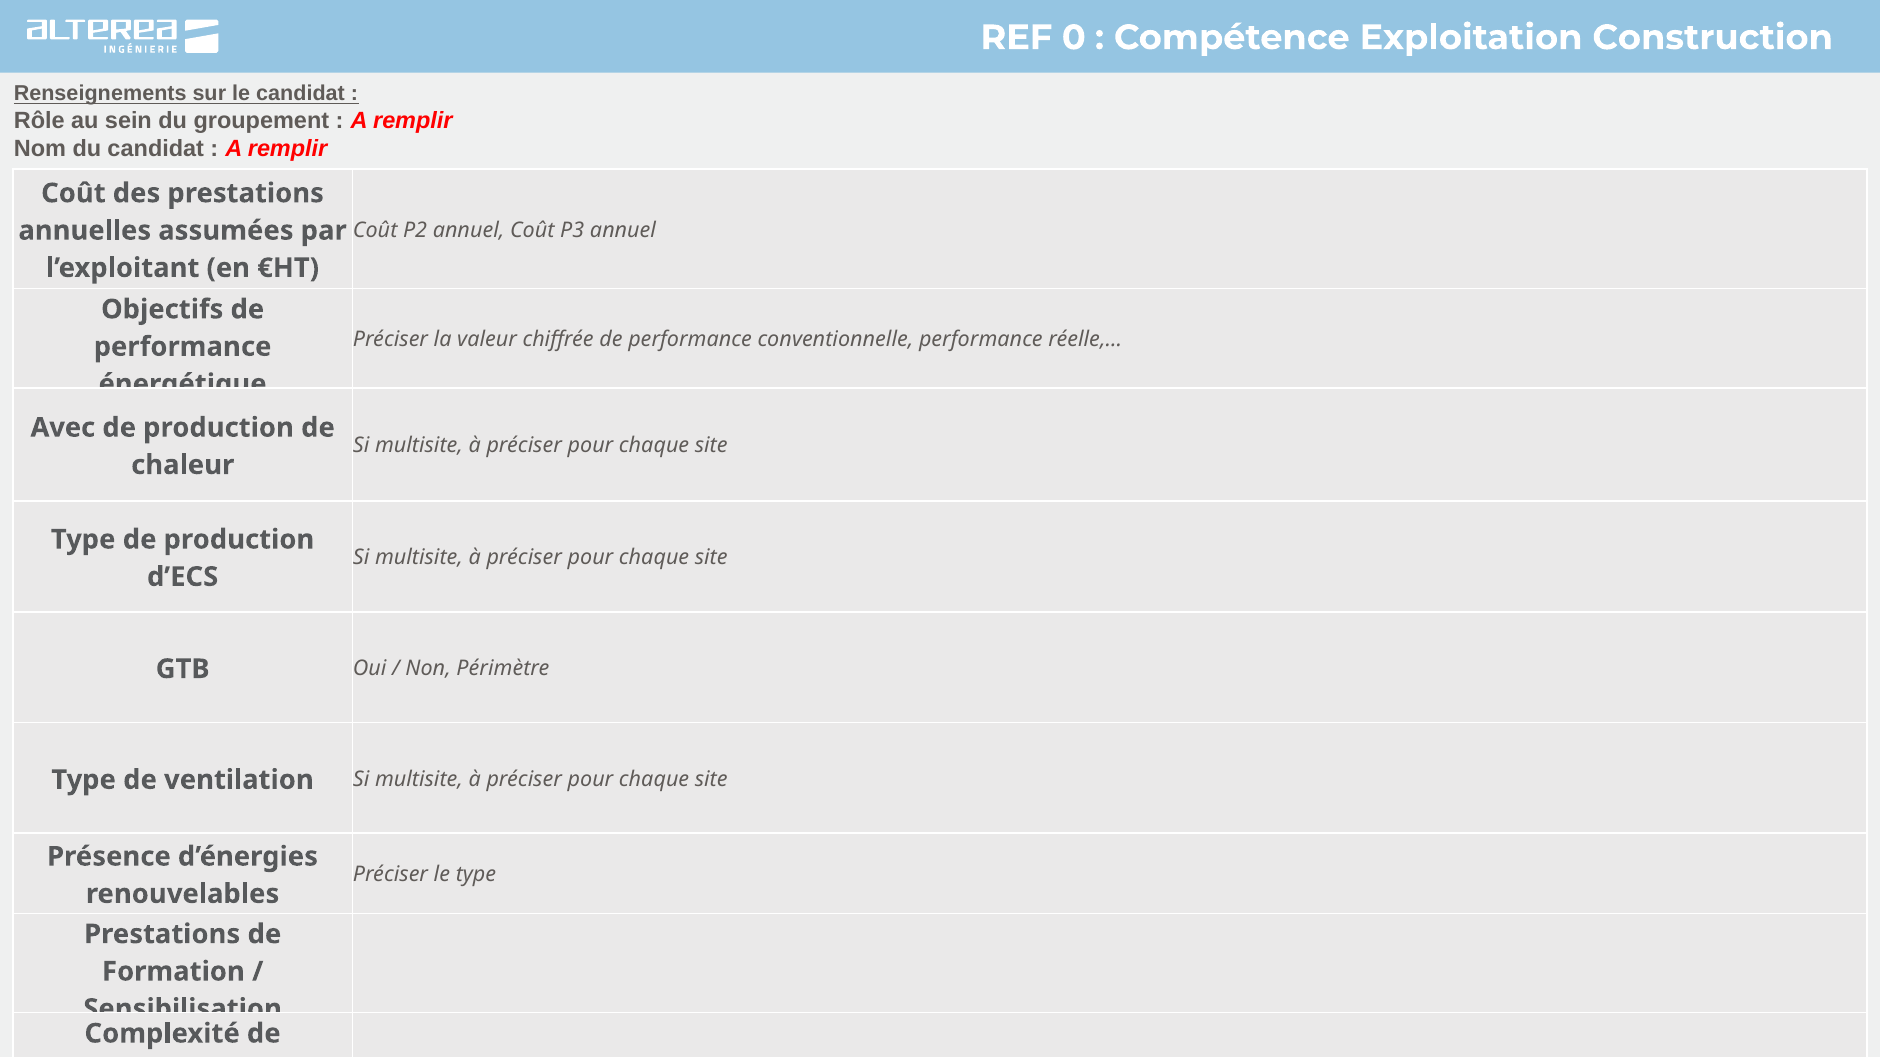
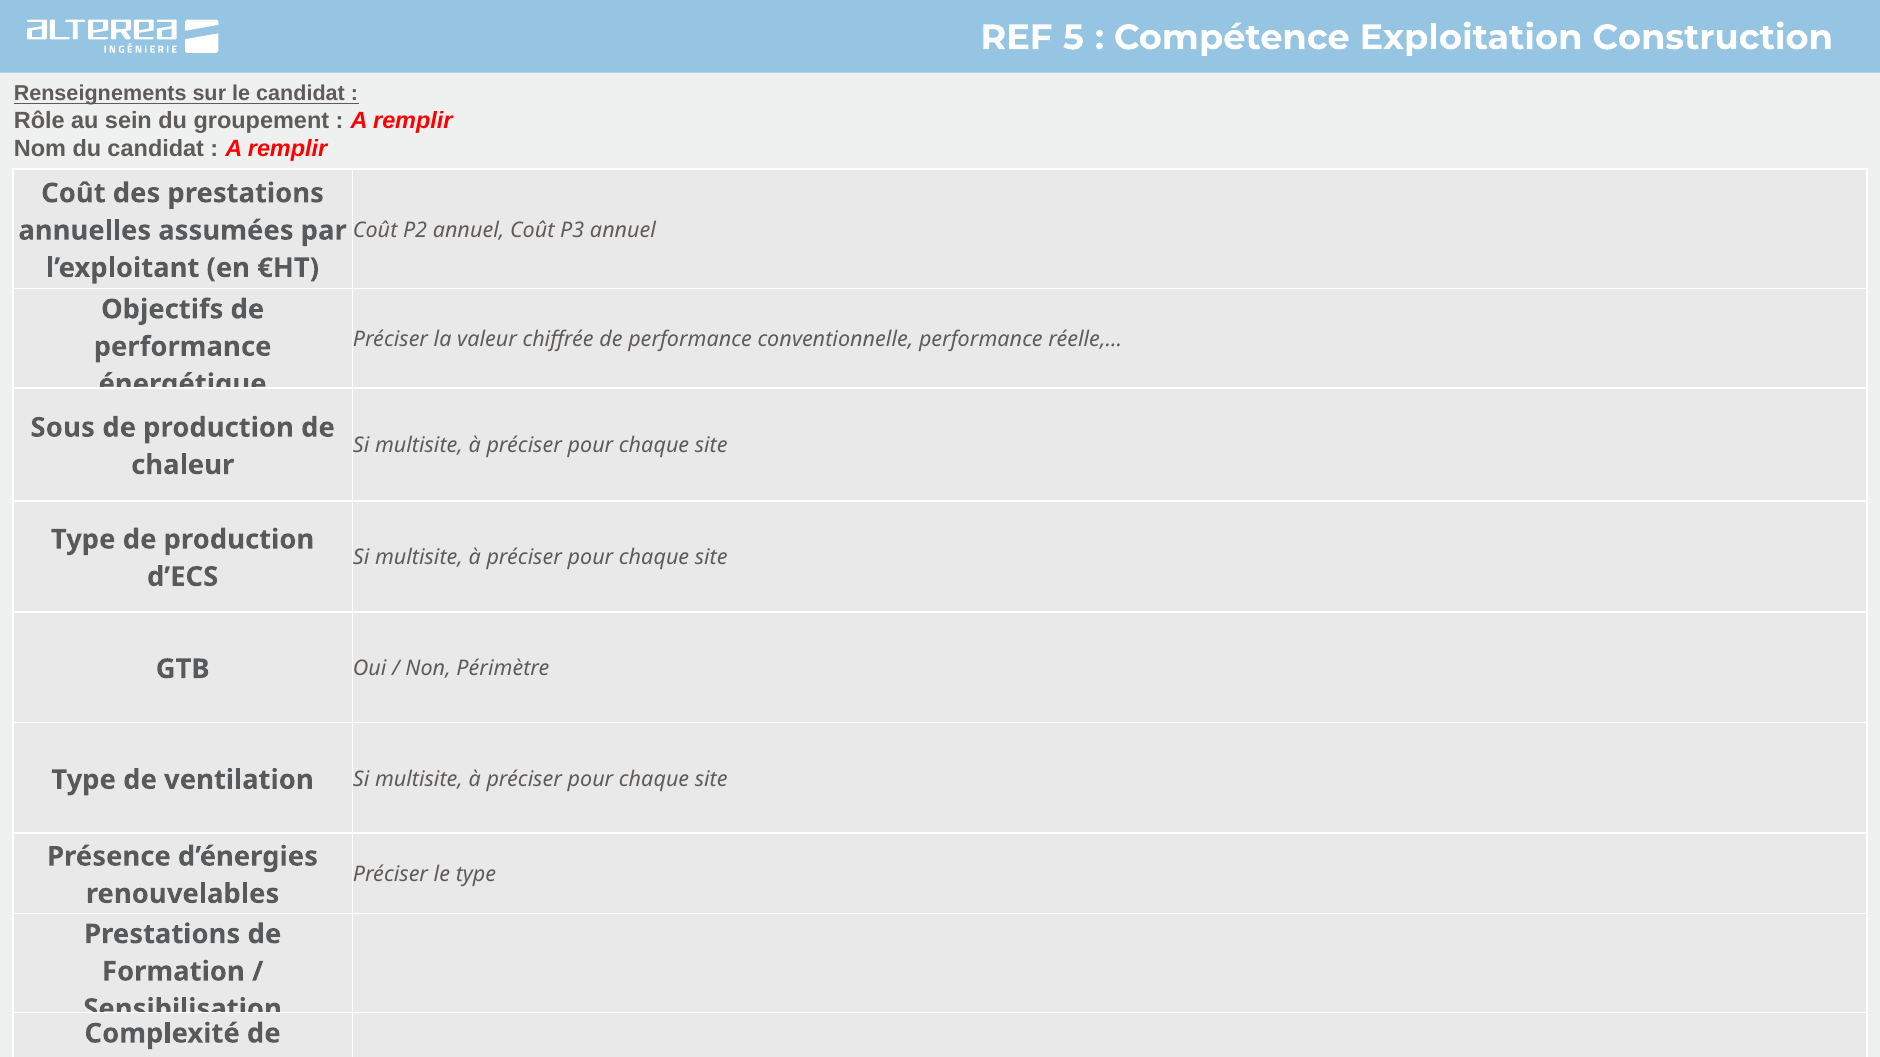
0: 0 -> 5
Avec: Avec -> Sous
